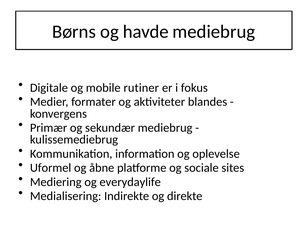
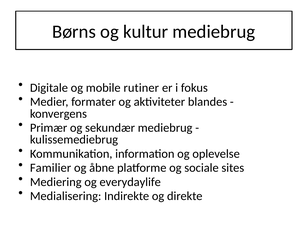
havde: havde -> kultur
Uformel: Uformel -> Familier
